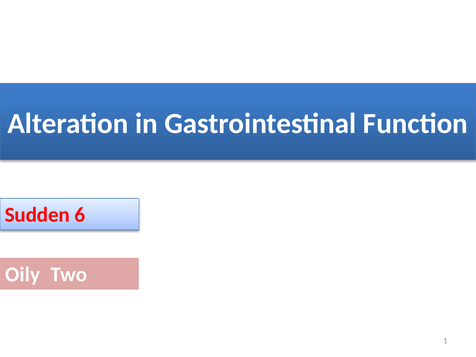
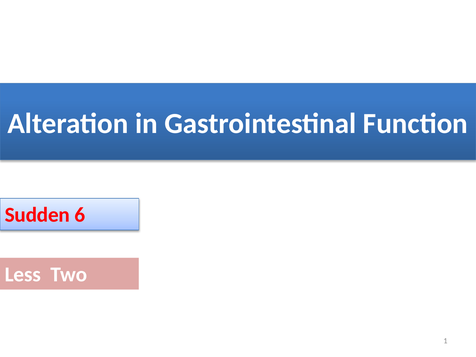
Oily: Oily -> Less
